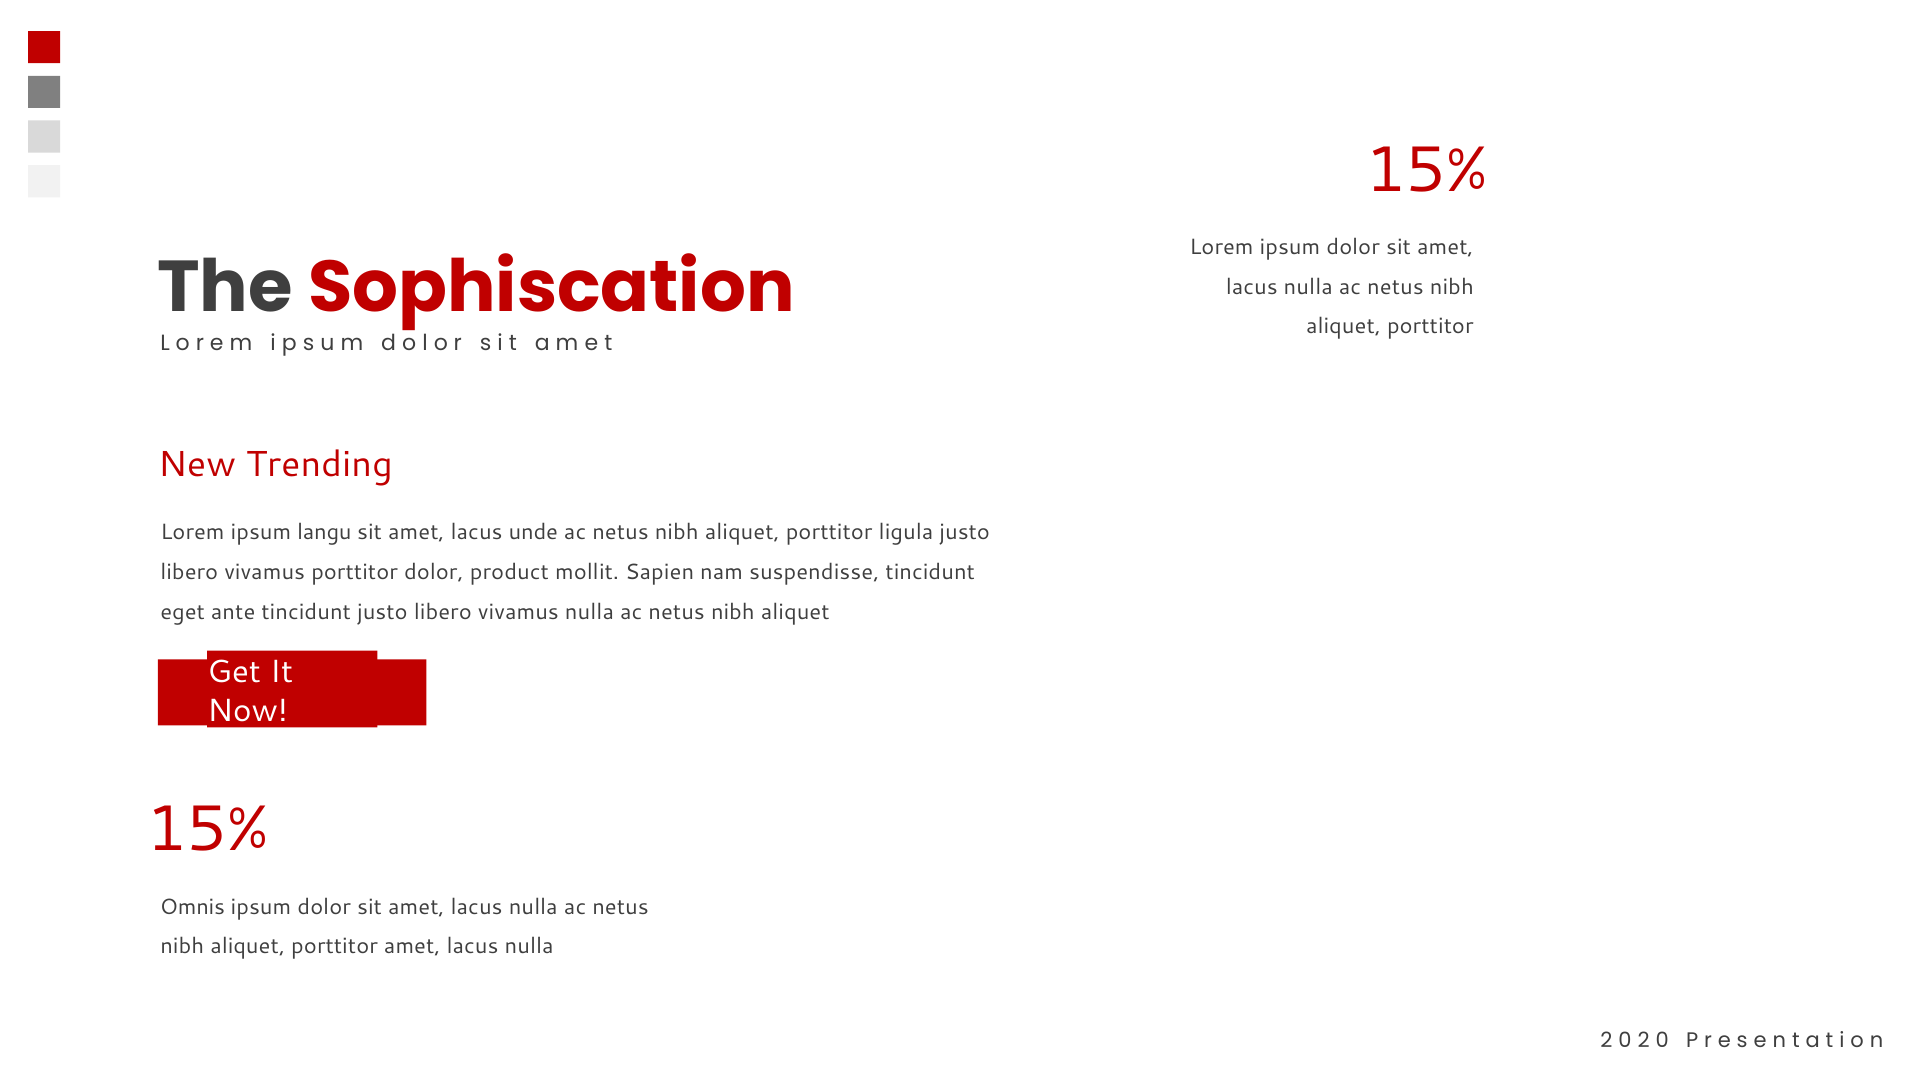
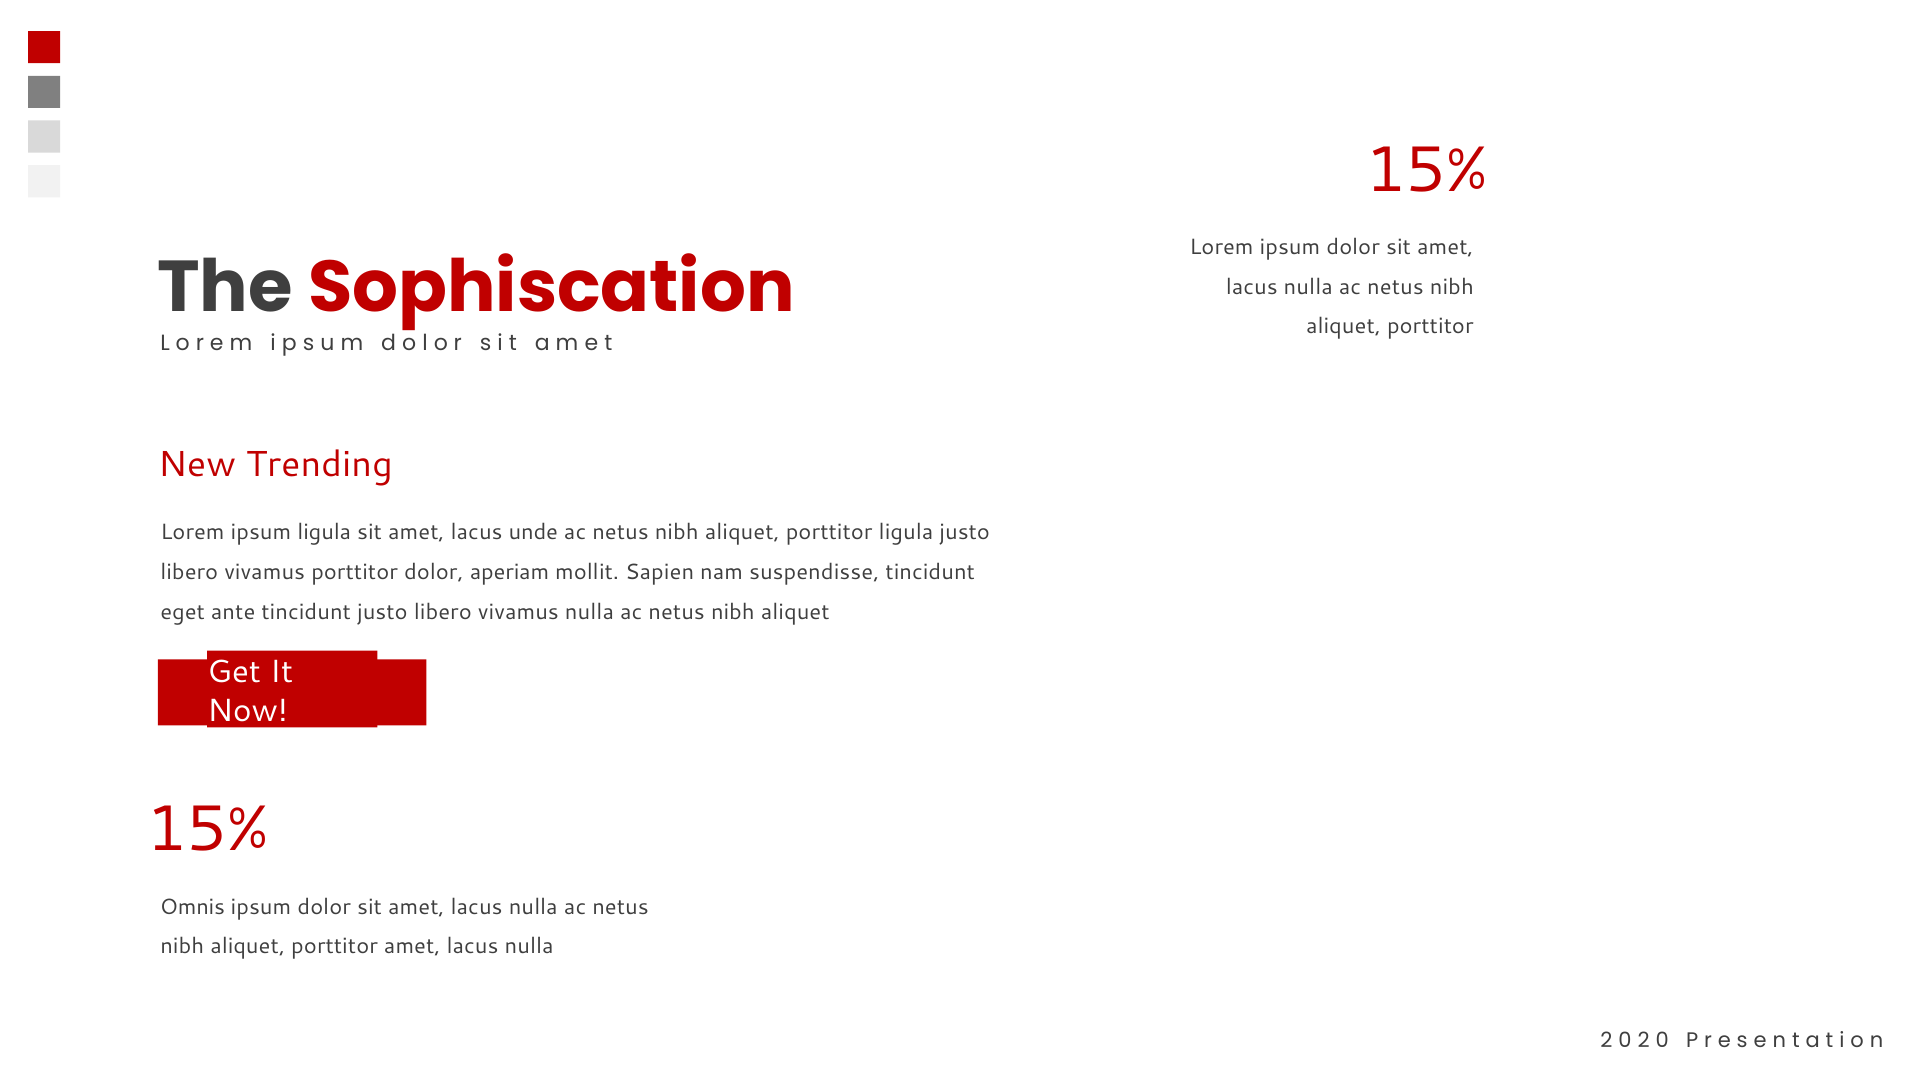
ipsum langu: langu -> ligula
product: product -> aperiam
